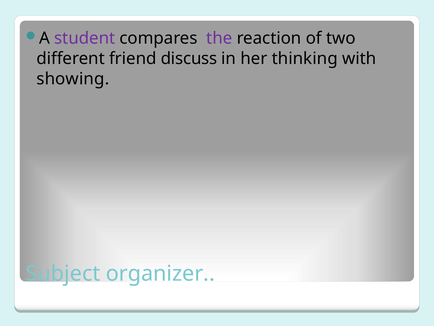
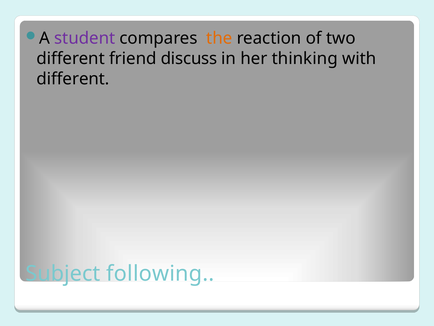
the colour: purple -> orange
showing at (73, 79): showing -> different
organizer: organizer -> following
